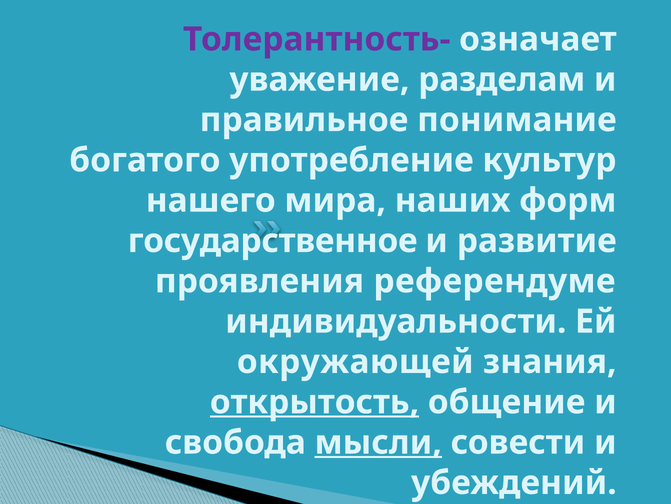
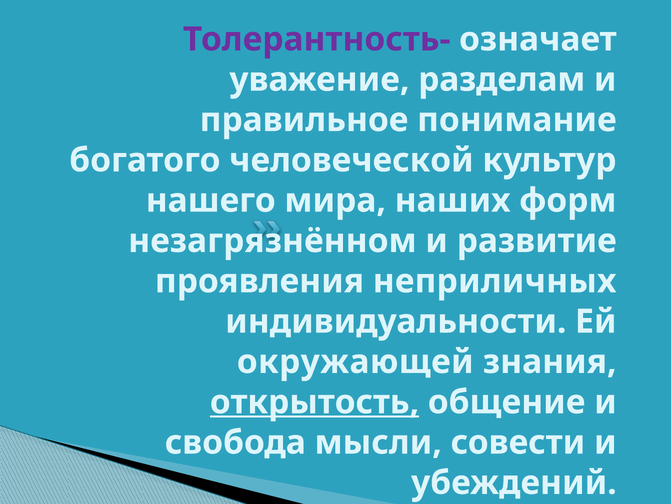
употребление: употребление -> человеческой
государственное: государственное -> незагрязнённом
референдуме: референдуме -> неприличных
мысли underline: present -> none
